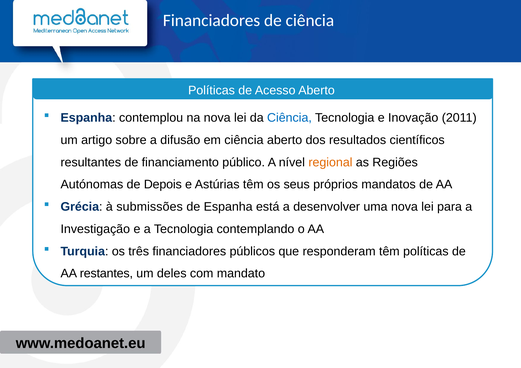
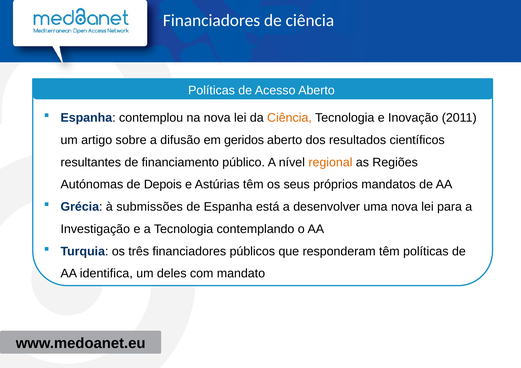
Ciência at (289, 118) colour: blue -> orange
em ciência: ciência -> geridos
restantes: restantes -> identifica
